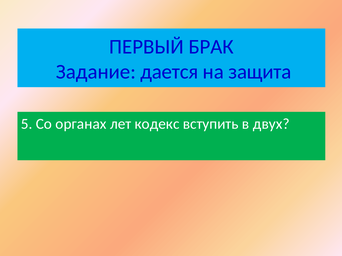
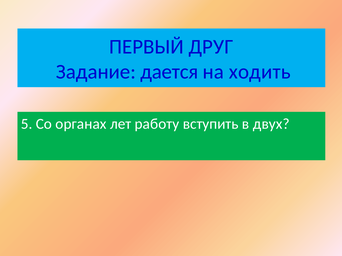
БРАК: БРАК -> ДРУГ
защита: защита -> ходить
кодекс: кодекс -> работу
